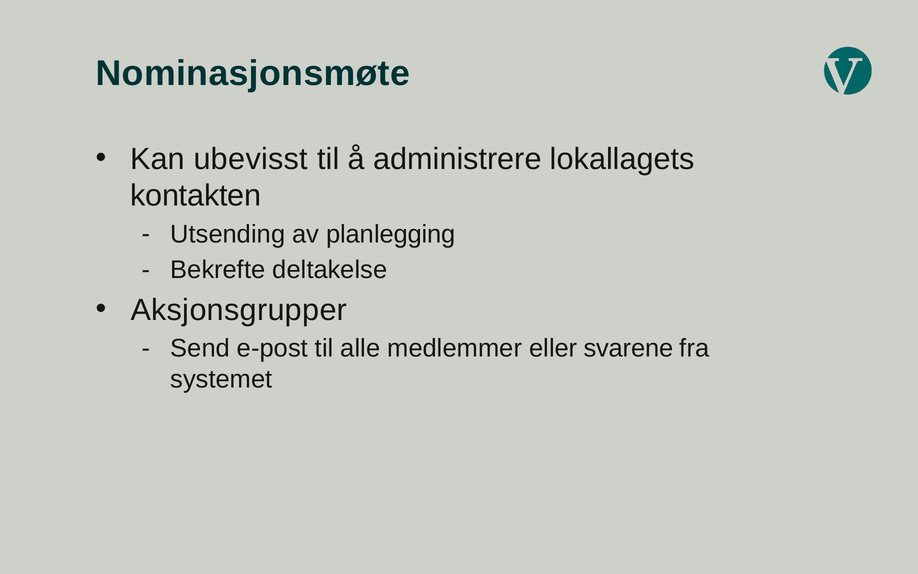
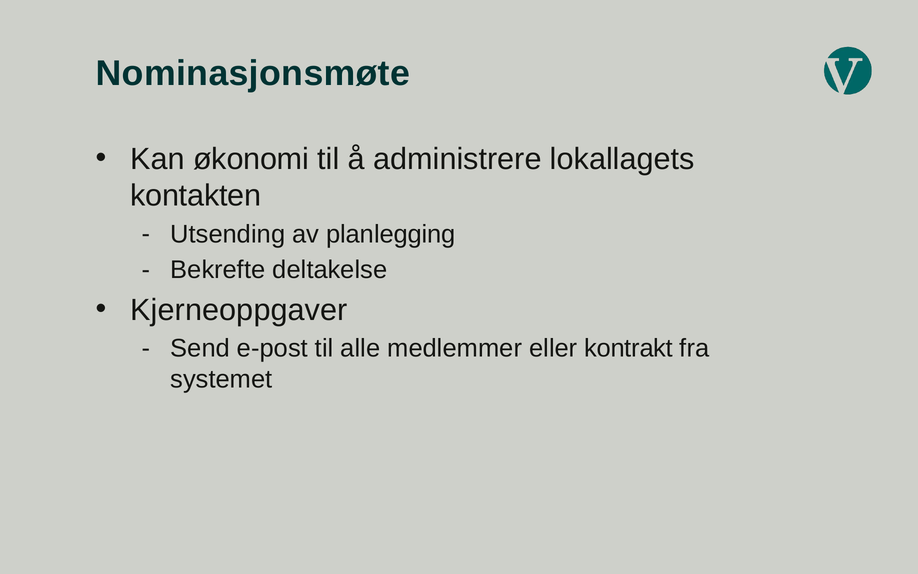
ubevisst: ubevisst -> økonomi
Aksjonsgrupper: Aksjonsgrupper -> Kjerneoppgaver
svarene: svarene -> kontrakt
